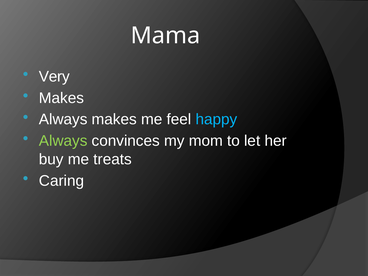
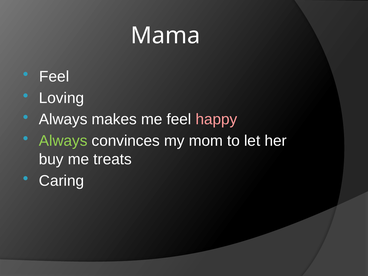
Very at (54, 76): Very -> Feel
Makes at (62, 98): Makes -> Loving
happy colour: light blue -> pink
